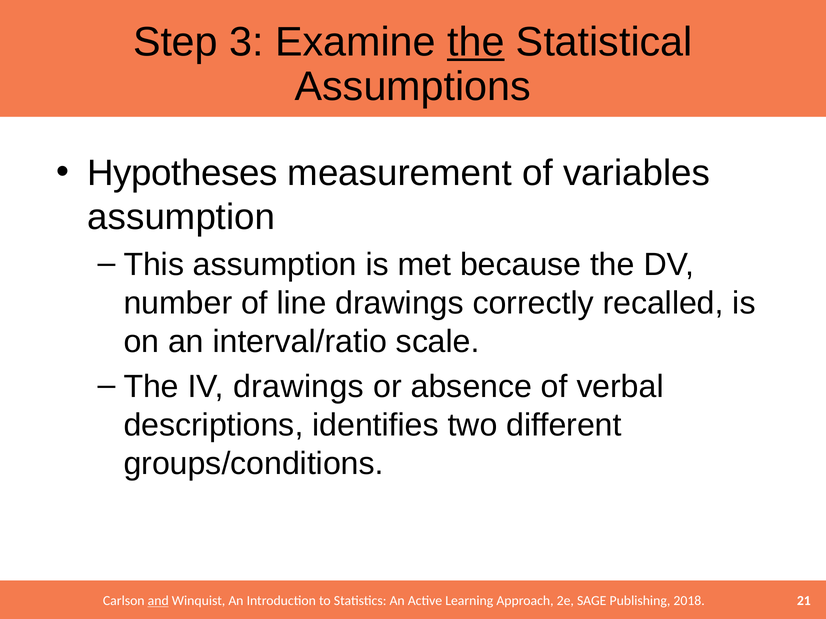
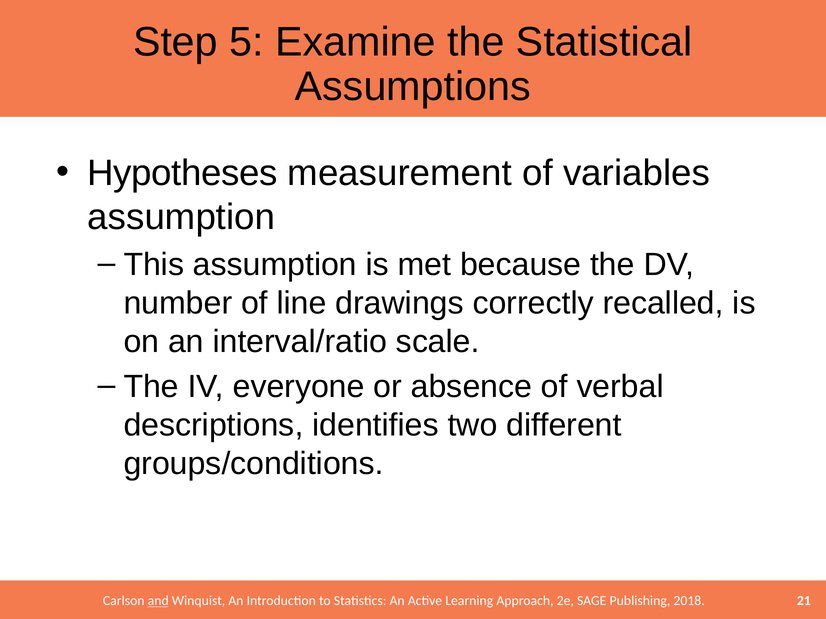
3: 3 -> 5
the at (476, 42) underline: present -> none
IV drawings: drawings -> everyone
